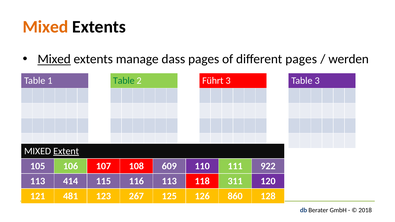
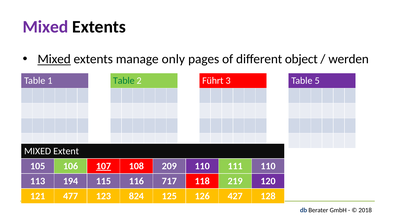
Mixed at (46, 27) colour: orange -> purple
dass: dass -> only
different pages: pages -> object
Table 3: 3 -> 5
Extent underline: present -> none
107 underline: none -> present
609: 609 -> 209
111 922: 922 -> 110
414: 414 -> 194
116 113: 113 -> 717
311: 311 -> 219
481: 481 -> 477
267: 267 -> 824
860: 860 -> 427
